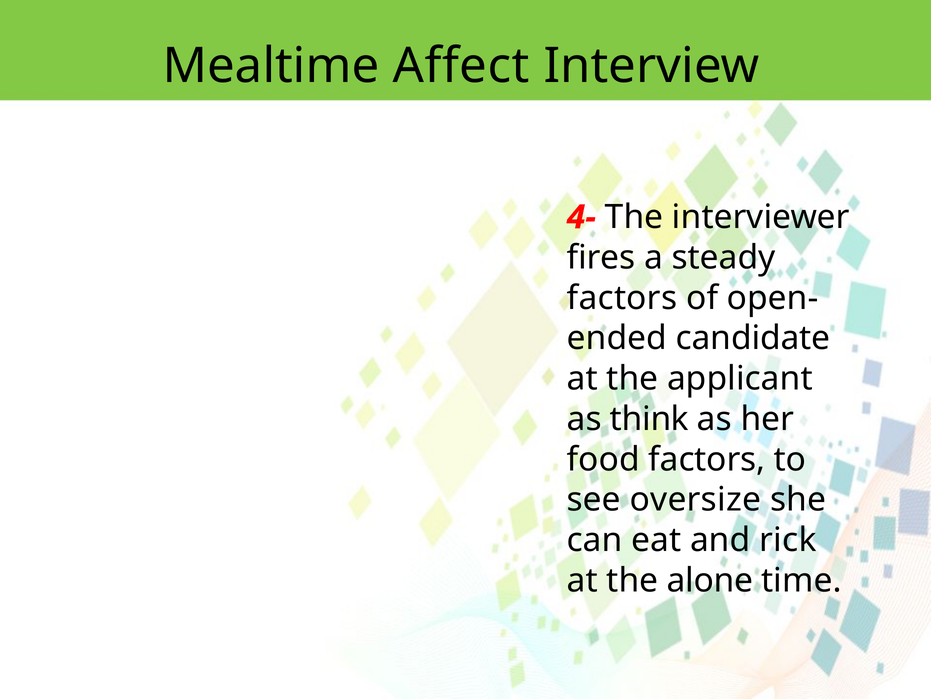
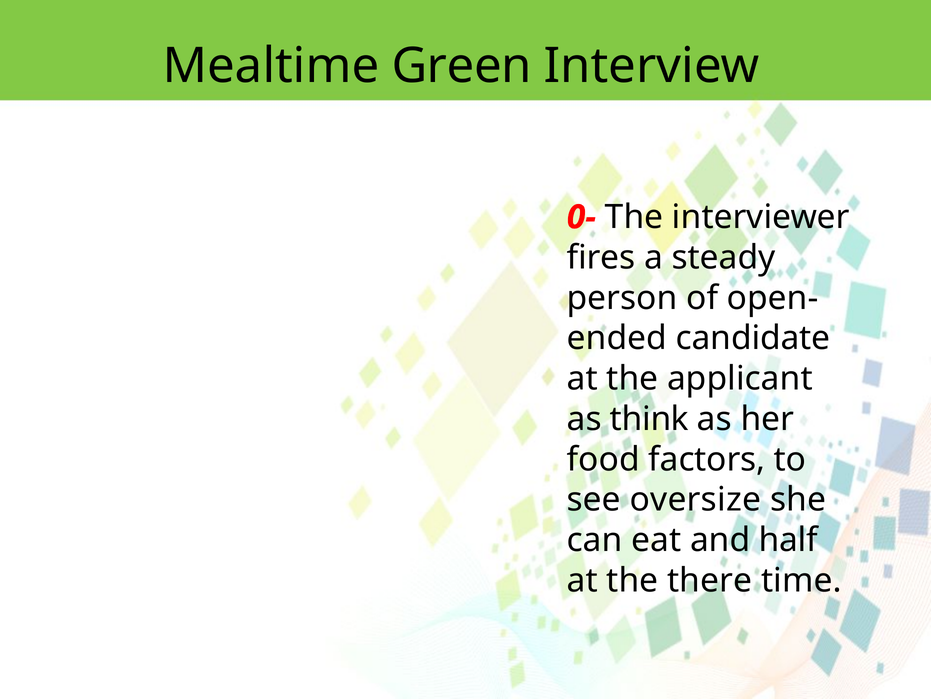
Affect: Affect -> Green
4-: 4- -> 0-
factors at (622, 298): factors -> person
rick: rick -> half
alone: alone -> there
